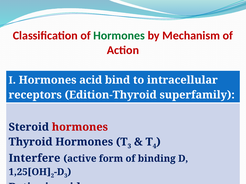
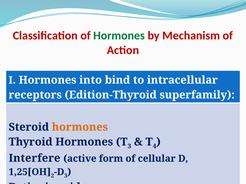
Hormones acid: acid -> into
hormones at (80, 127) colour: red -> orange
binding: binding -> cellular
